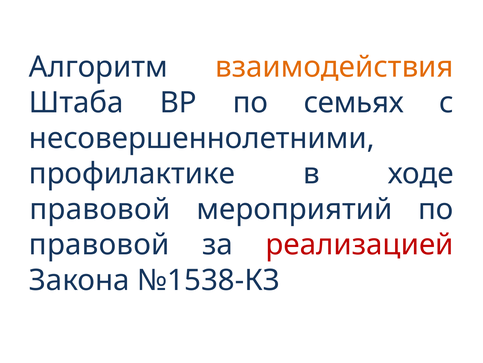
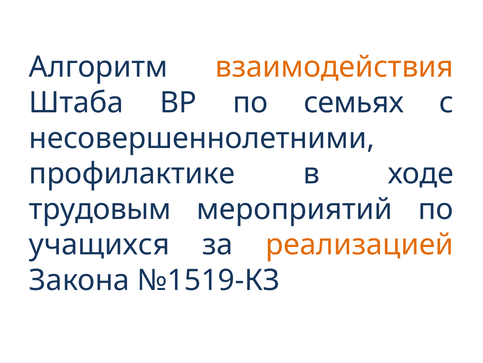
правовой at (100, 209): правовой -> трудовым
правовой at (99, 244): правовой -> учащихся
реализацией colour: red -> orange
№1538-КЗ: №1538-КЗ -> №1519-КЗ
